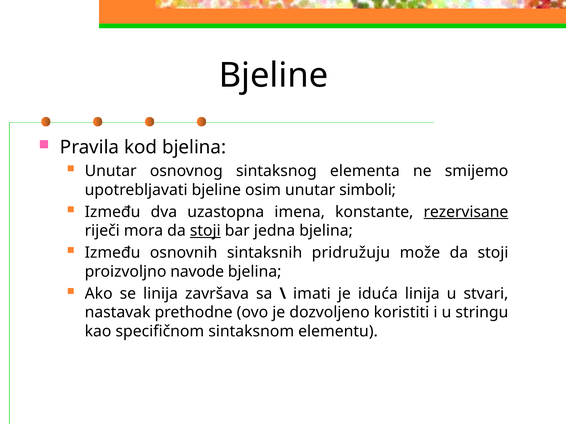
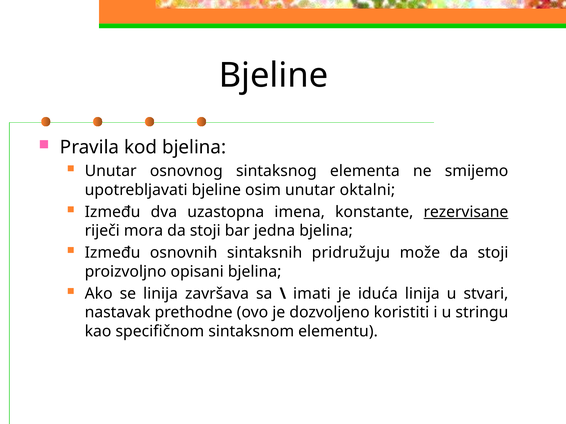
simboli: simboli -> oktalni
stoji at (205, 231) underline: present -> none
navode: navode -> opisani
